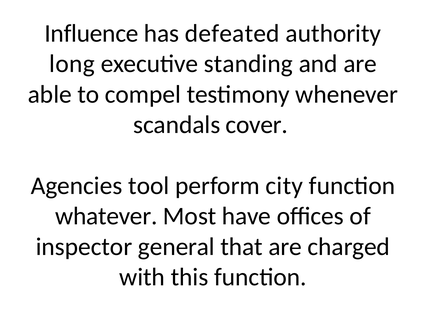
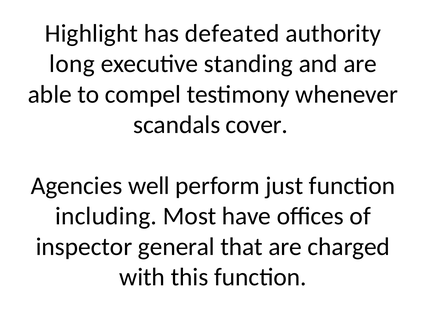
Influence: Influence -> Highlight
tool: tool -> well
city: city -> just
whatever: whatever -> including
